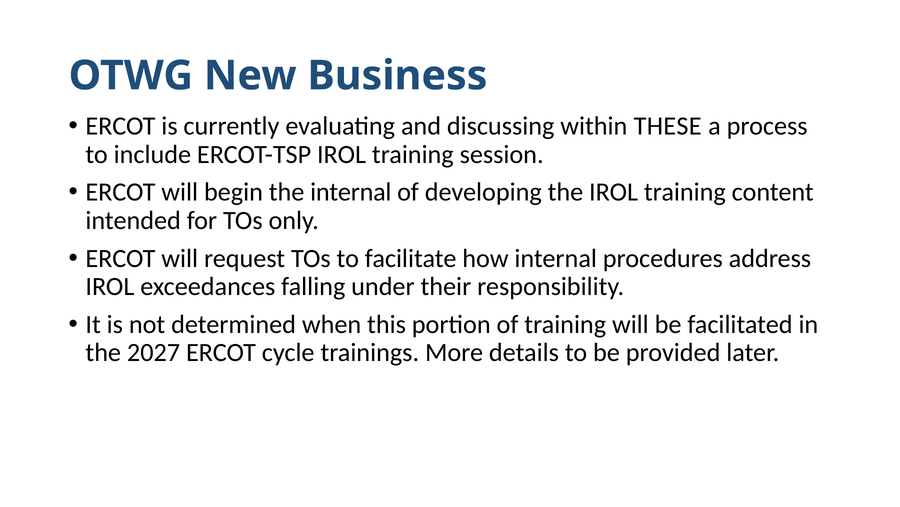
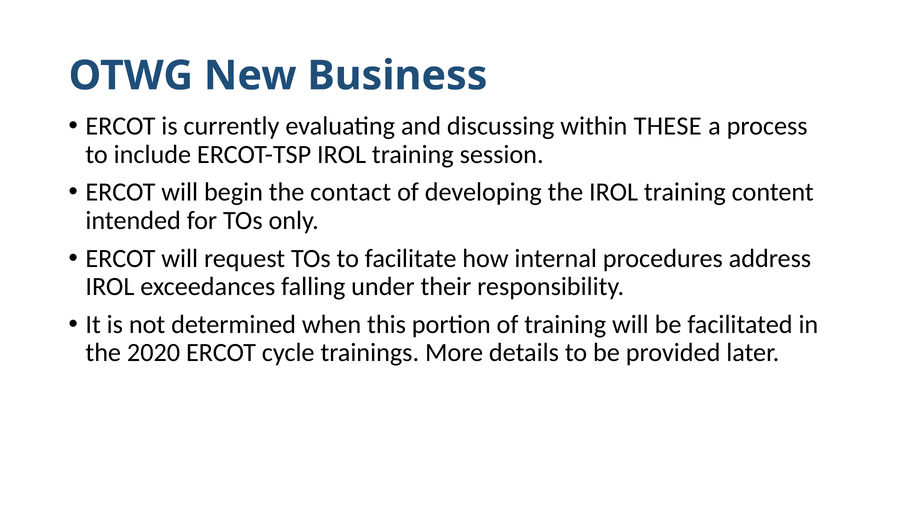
the internal: internal -> contact
2027: 2027 -> 2020
